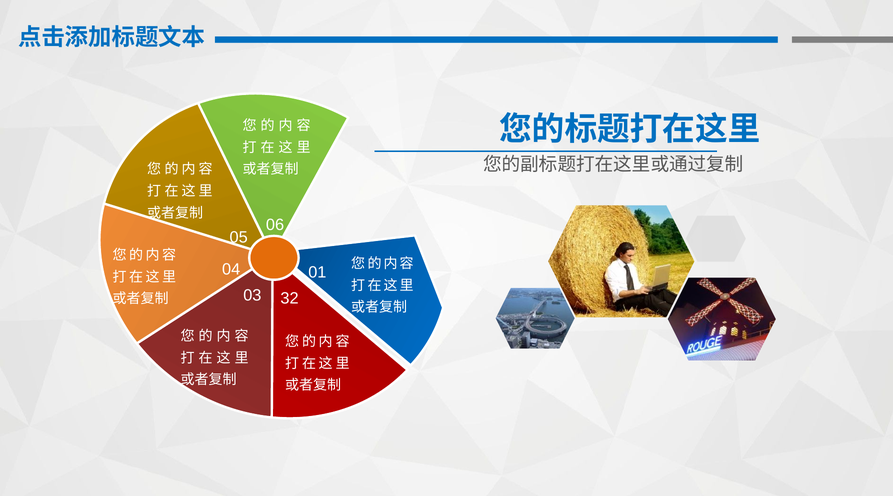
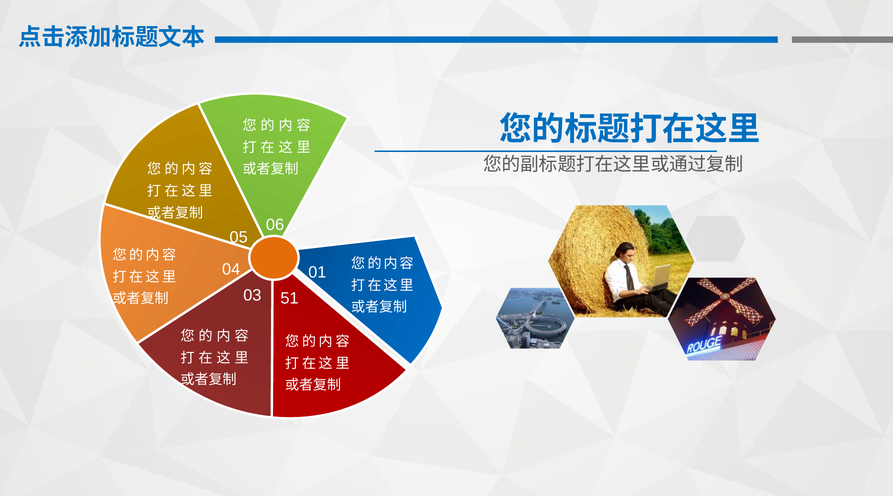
32: 32 -> 51
